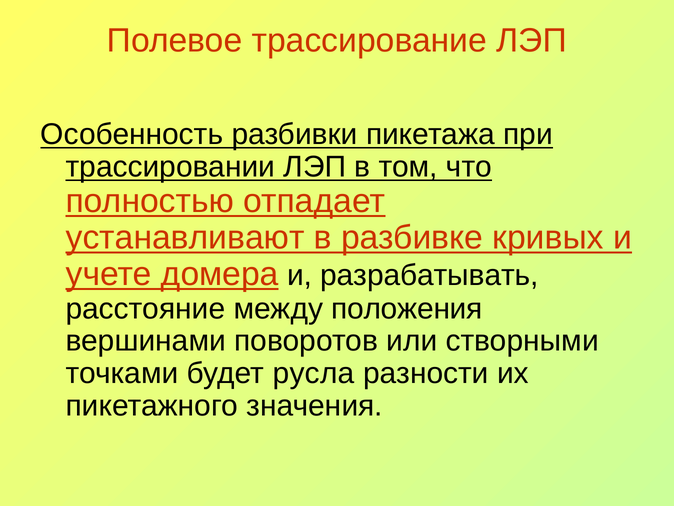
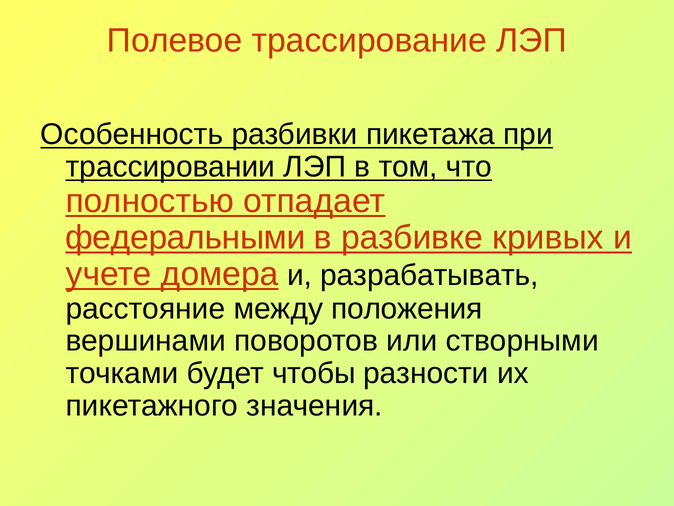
устанавливают: устанавливают -> федеральными
русла: русла -> чтобы
